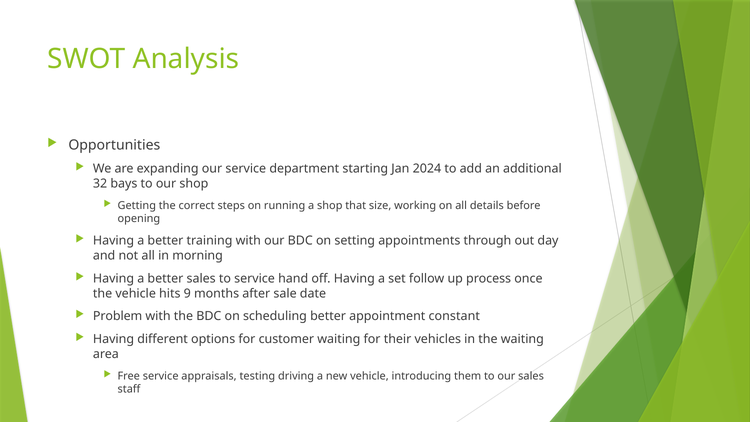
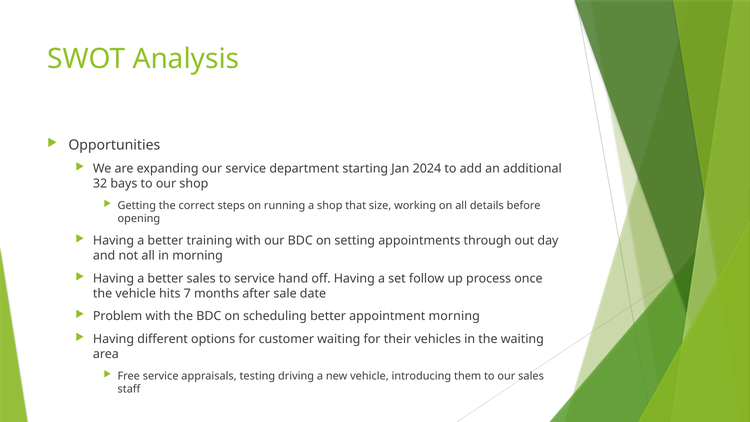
9: 9 -> 7
appointment constant: constant -> morning
